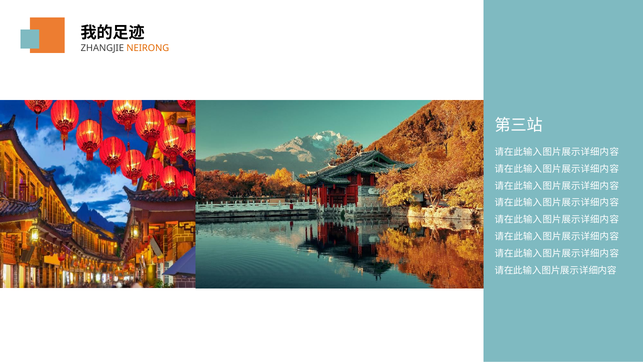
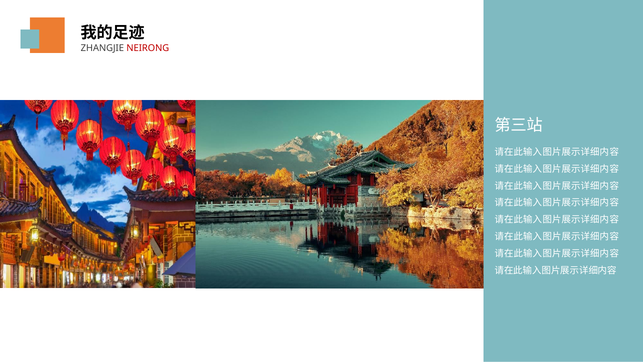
NEIRONG colour: orange -> red
